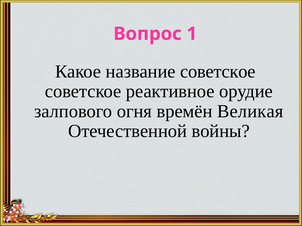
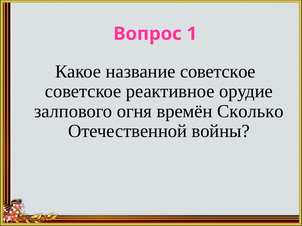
Великая: Великая -> Сколько
